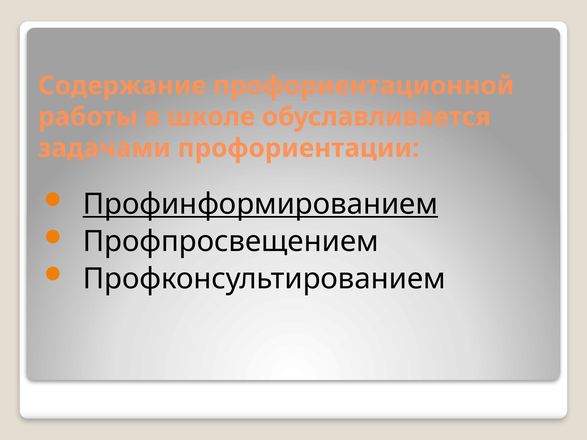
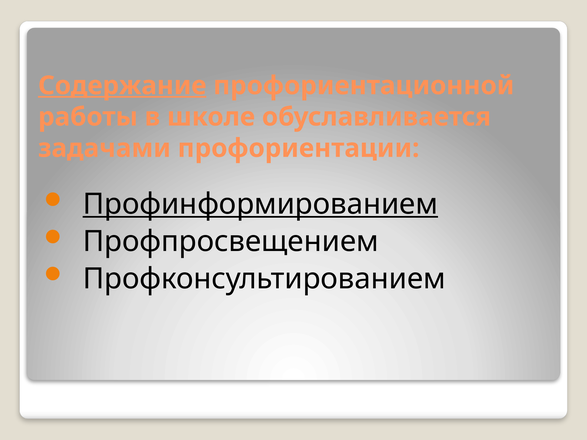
Содержание underline: none -> present
